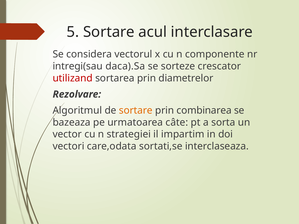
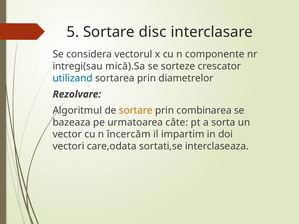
acul: acul -> disc
daca).Sa: daca).Sa -> mică).Sa
utilizand colour: red -> blue
strategiei: strategiei -> încercăm
